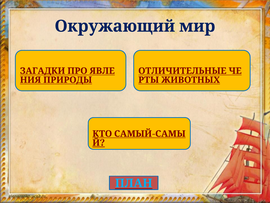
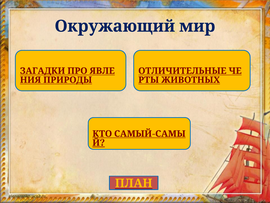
ПЛАН colour: light blue -> yellow
